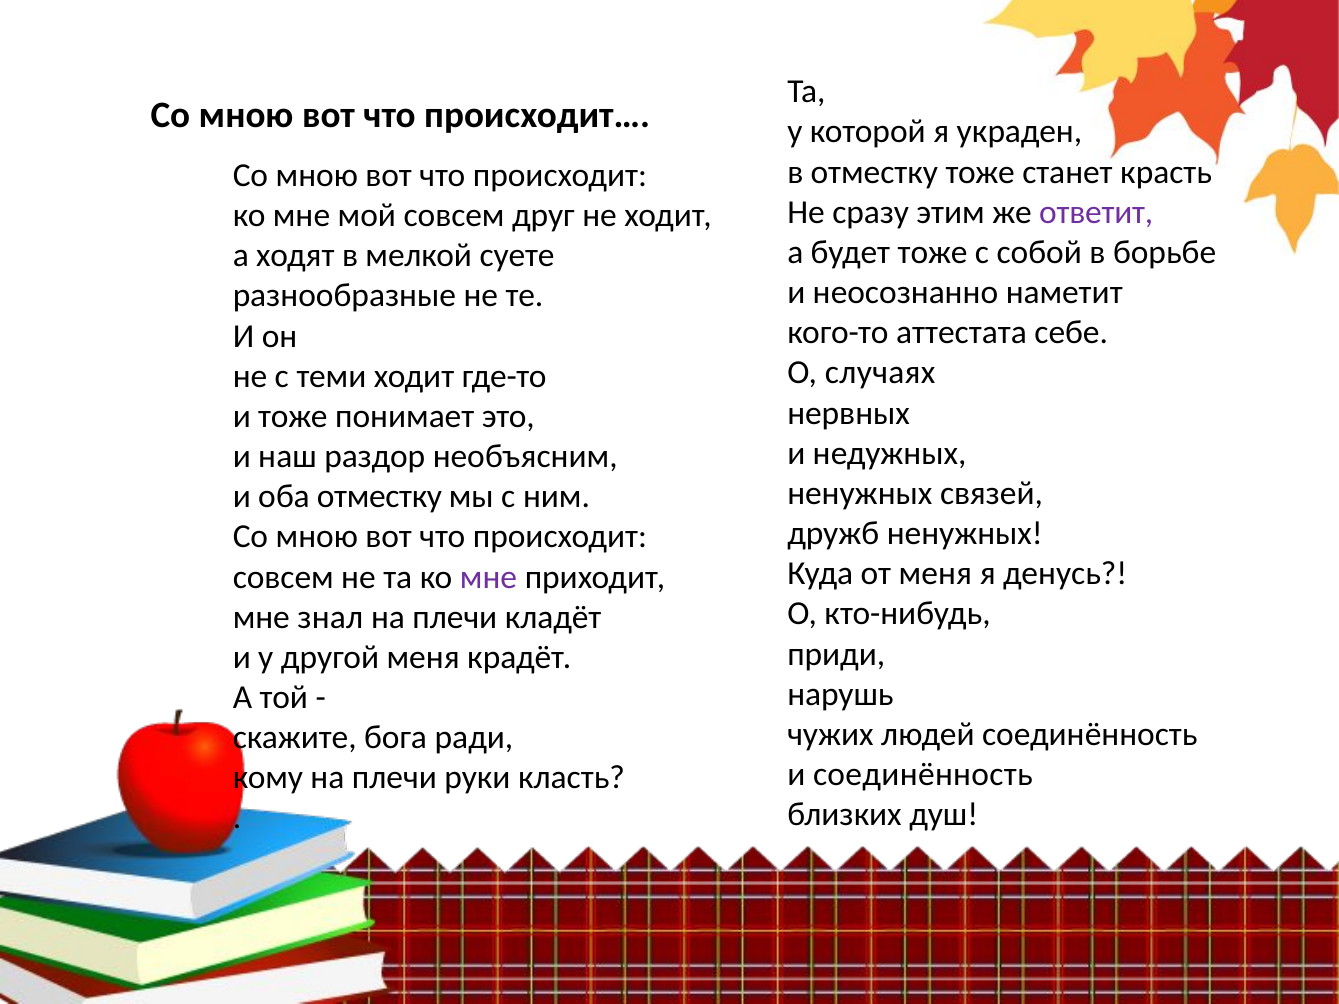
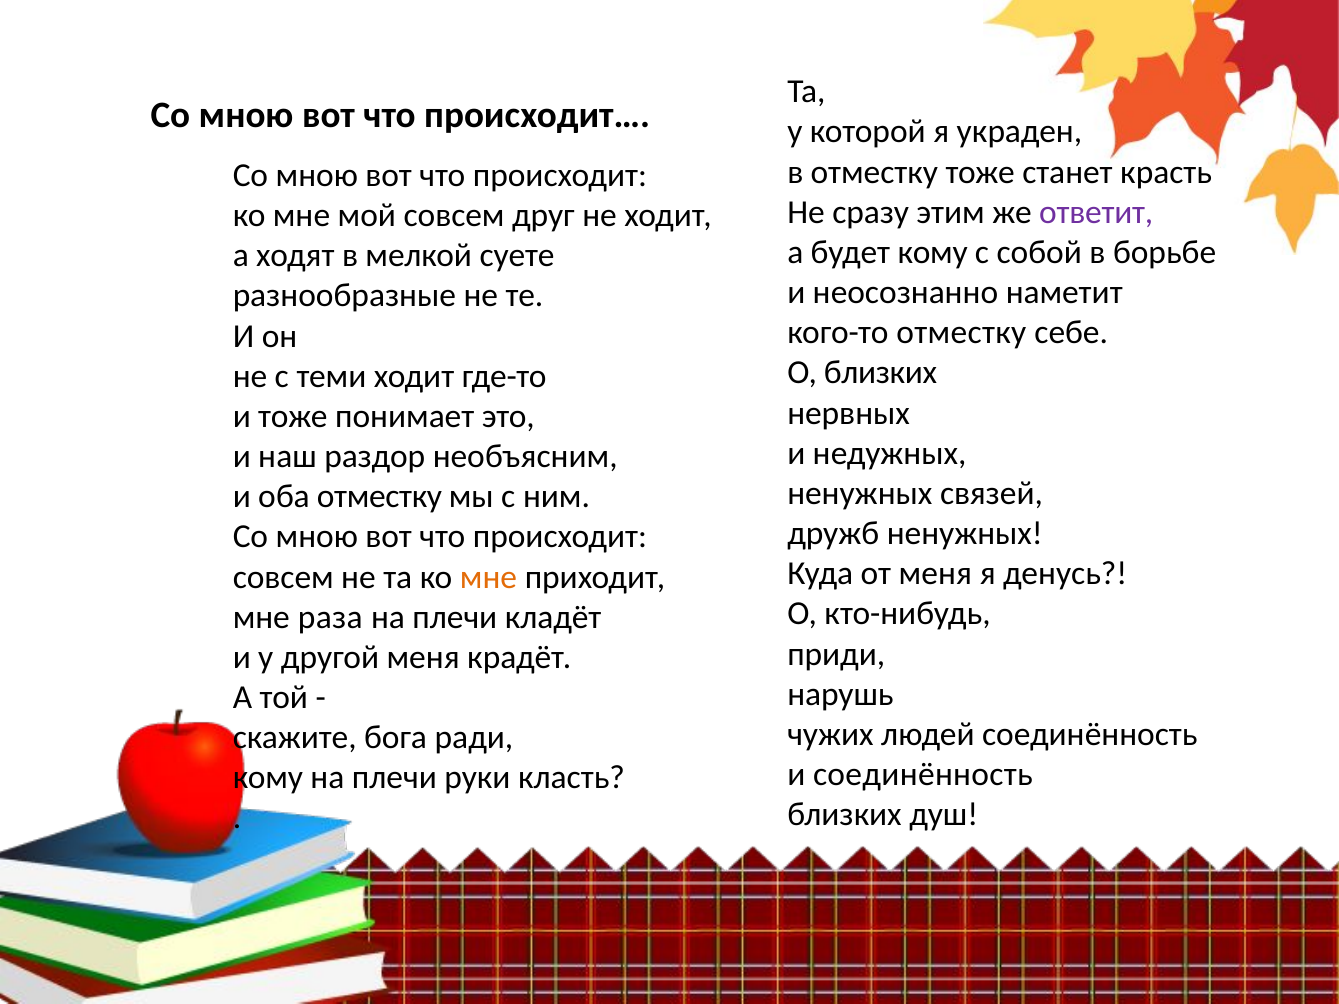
будет тоже: тоже -> кому
кого-то аттестата: аттестата -> отместку
О случаях: случаях -> близких
мне at (489, 577) colour: purple -> orange
знал: знал -> раза
